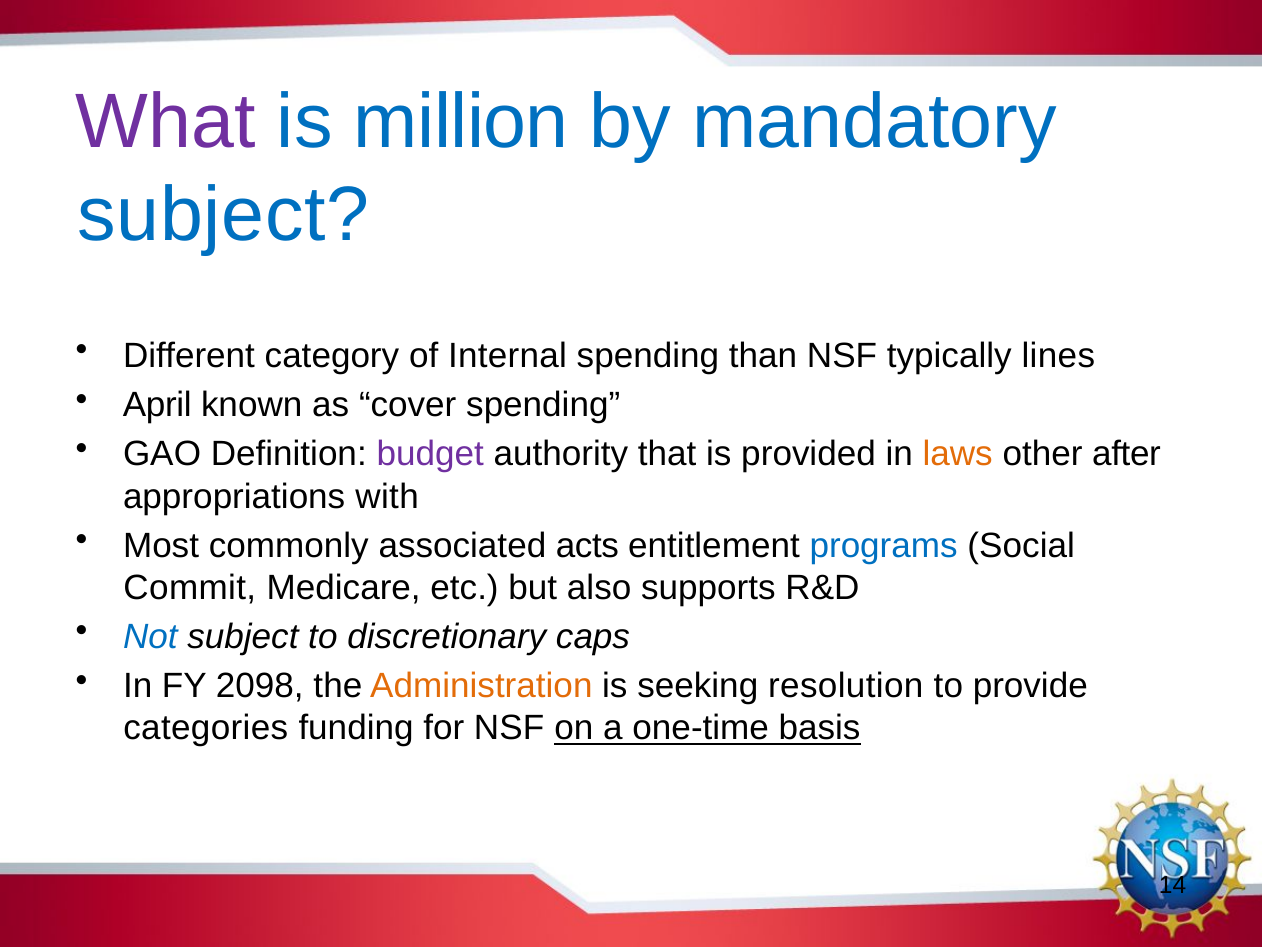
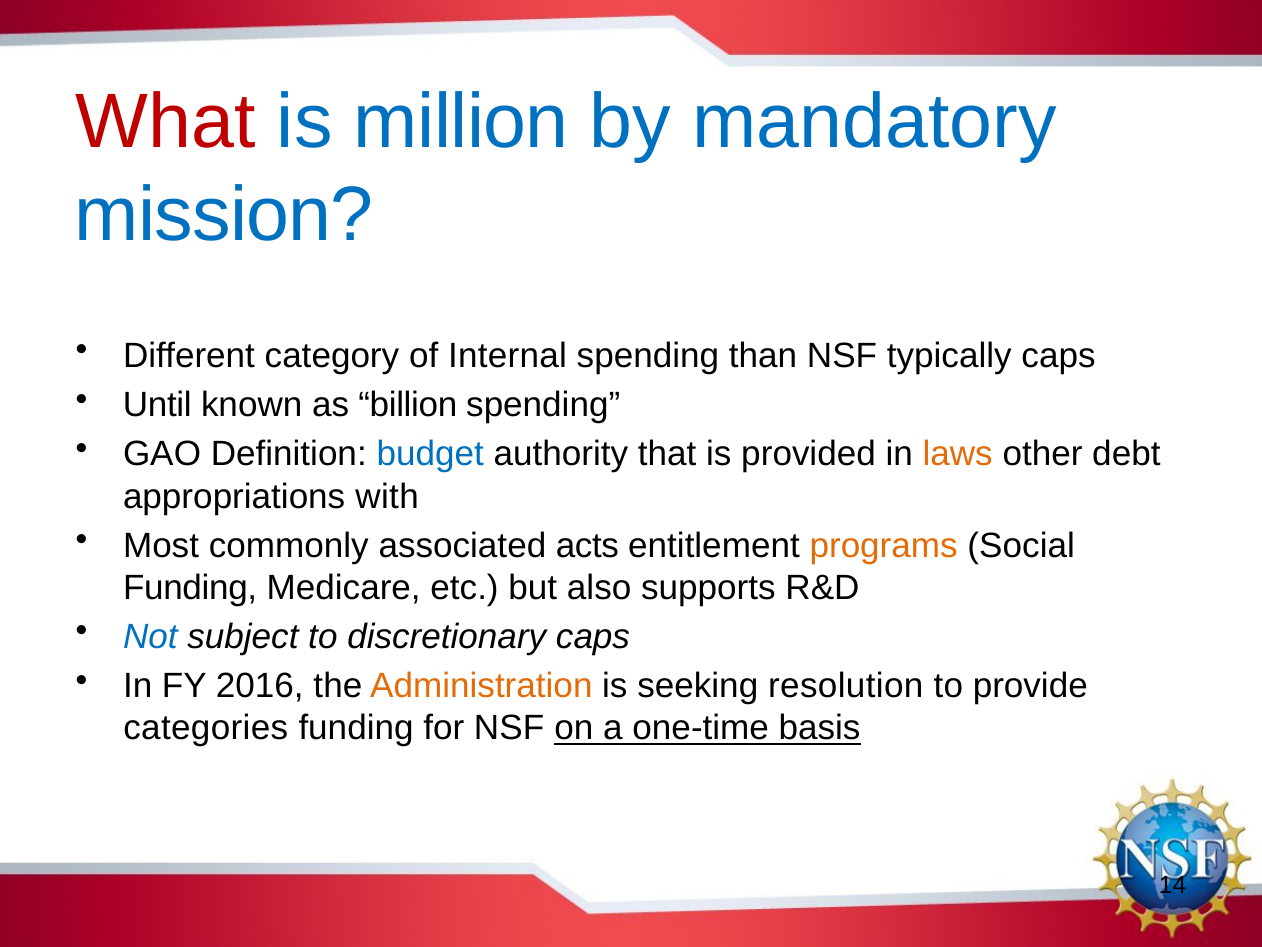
What colour: purple -> red
subject at (223, 215): subject -> mission
typically lines: lines -> caps
April: April -> Until
cover: cover -> billion
budget colour: purple -> blue
after: after -> debt
programs colour: blue -> orange
Commit at (190, 588): Commit -> Funding
2098: 2098 -> 2016
